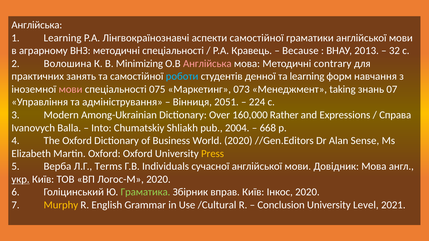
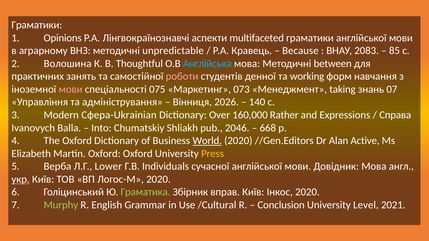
Англійська at (37, 25): Англійська -> Граматики
1 Learning: Learning -> Opinions
аспекти самостійної: самостійної -> multifaceted
методичні спеціальності: спеціальності -> unpredictable
2013: 2013 -> 2083
32: 32 -> 85
Minimizing: Minimizing -> Thoughtful
Англійська at (207, 64) colour: pink -> light blue
contrary: contrary -> between
роботи colour: light blue -> pink
та learning: learning -> working
2051: 2051 -> 2026
224: 224 -> 140
Among-Ukrainian: Among-Ukrainian -> Сфера-Ukrainian
2004: 2004 -> 2046
World underline: none -> present
Sense: Sense -> Active
Terms: Terms -> Lower
Murphy colour: yellow -> light green
